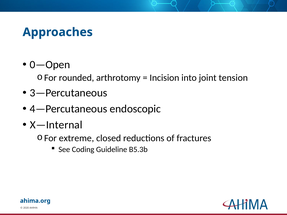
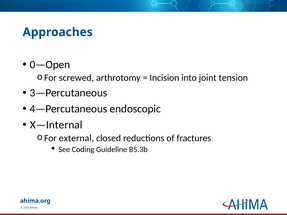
rounded: rounded -> screwed
extreme: extreme -> external
